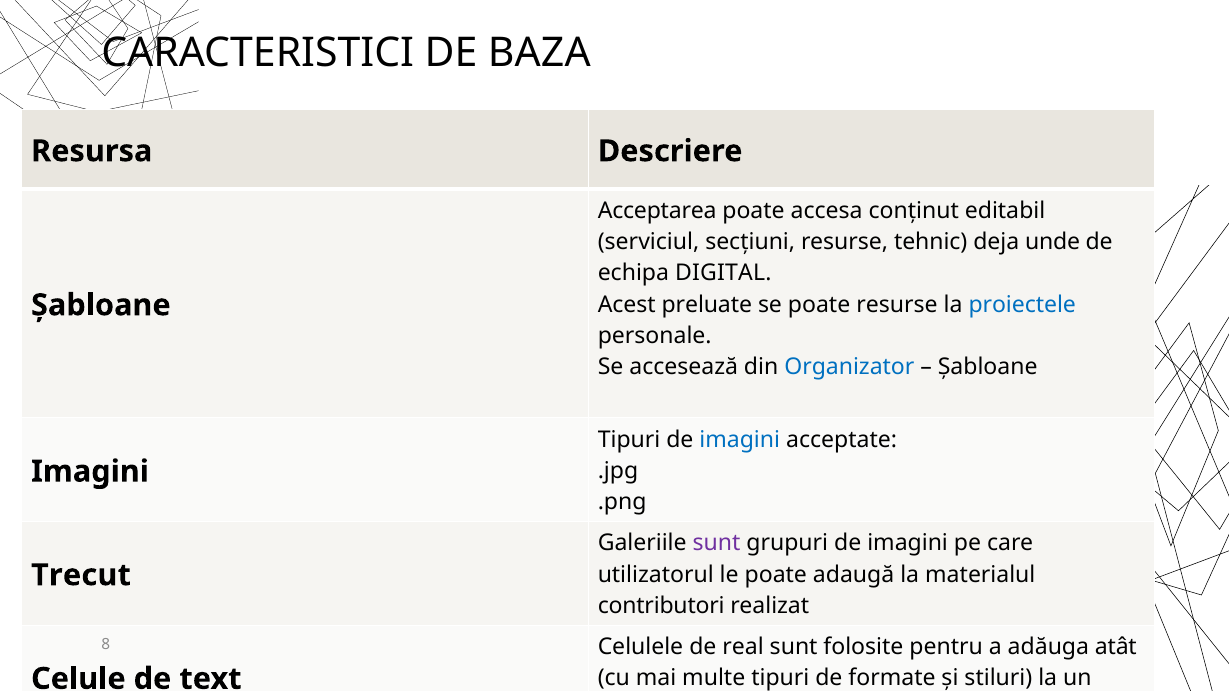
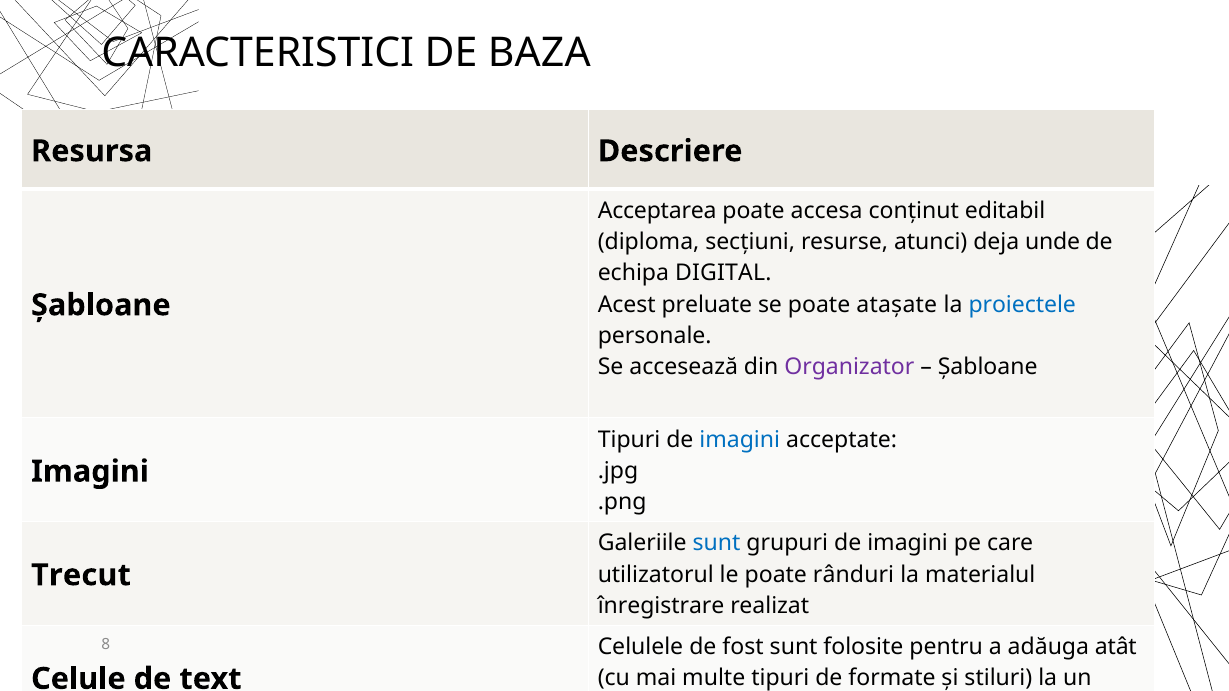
serviciul: serviciul -> diploma
tehnic: tehnic -> atunci
poate resurse: resurse -> atașate
Organizator colour: blue -> purple
sunt at (717, 544) colour: purple -> blue
adaugă: adaugă -> rânduri
contributori: contributori -> înregistrare
real: real -> fost
